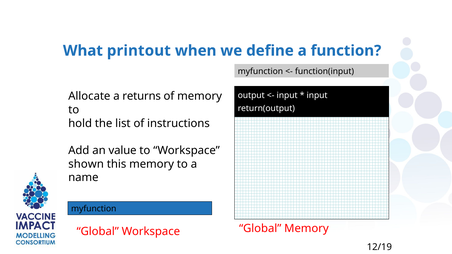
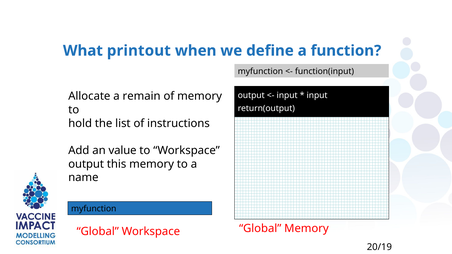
returns: returns -> remain
shown at (86, 164): shown -> output
12/19: 12/19 -> 20/19
